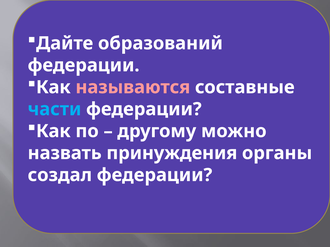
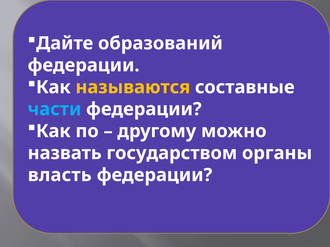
называются colour: pink -> yellow
принуждения: принуждения -> государством
создал: создал -> власть
